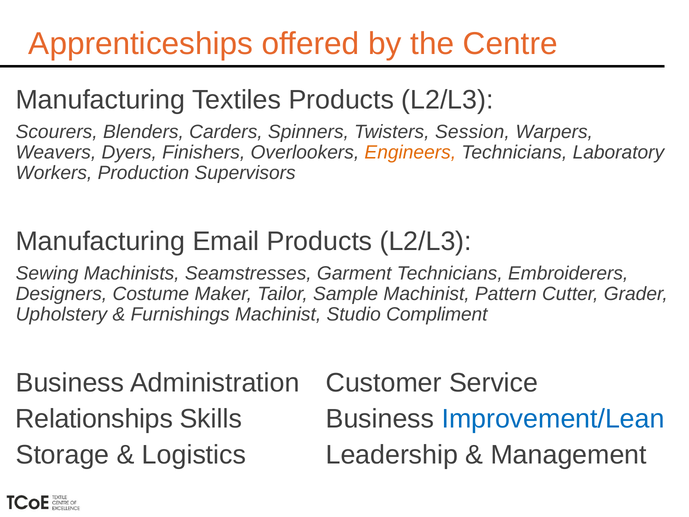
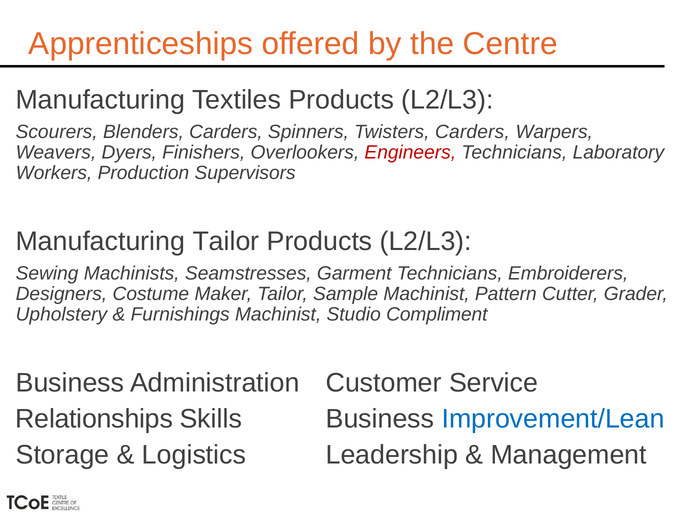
Twisters Session: Session -> Carders
Engineers colour: orange -> red
Manufacturing Email: Email -> Tailor
